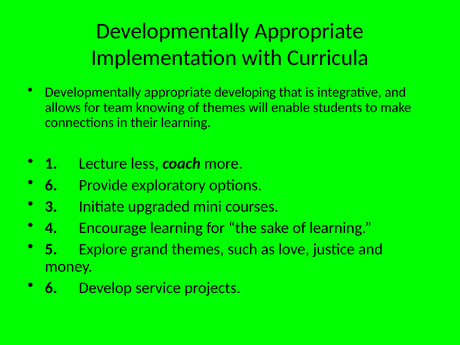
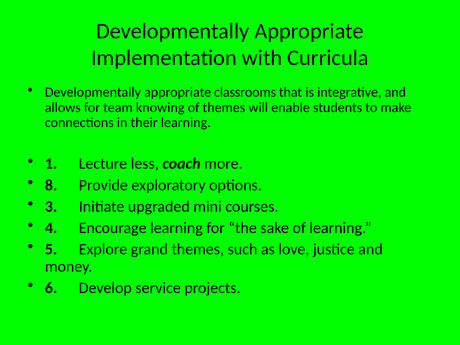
developing: developing -> classrooms
6 at (51, 185): 6 -> 8
